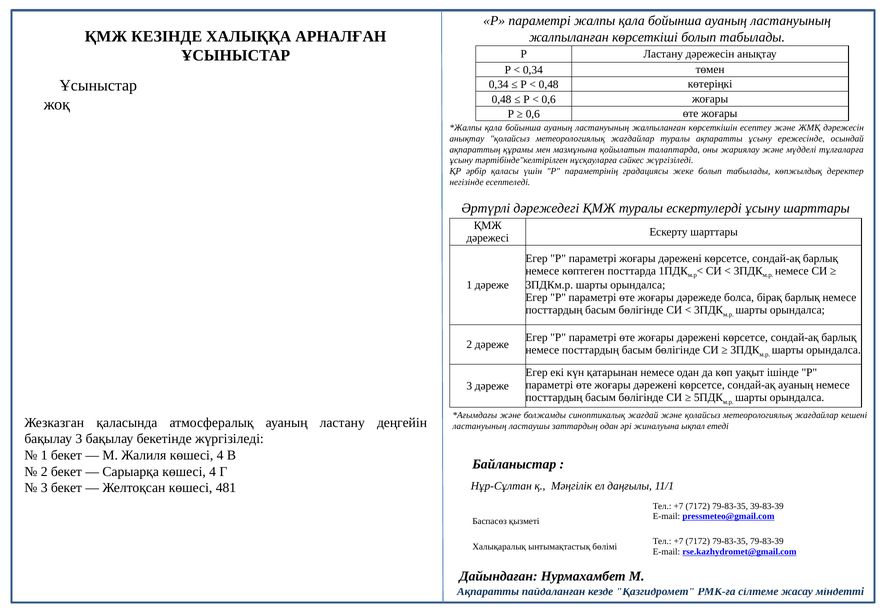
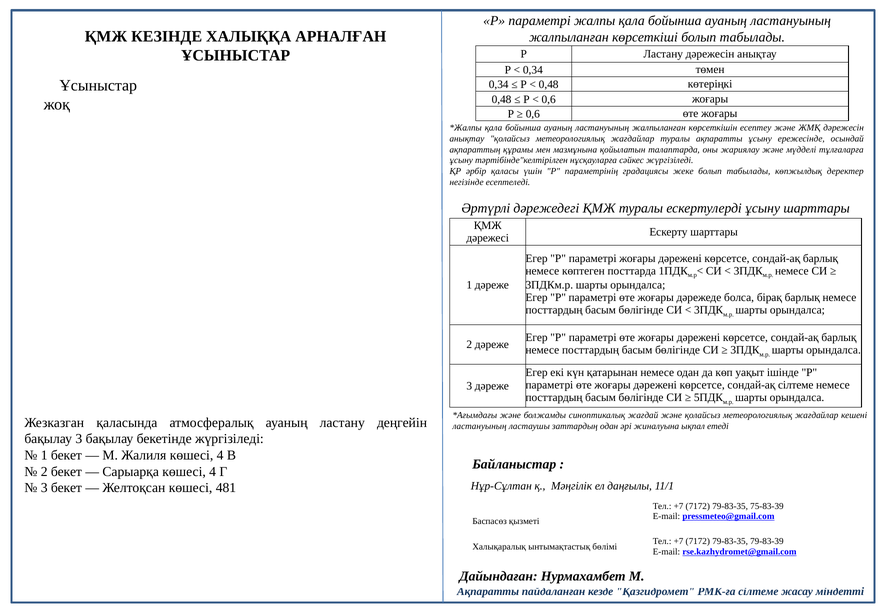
сондай-ақ ауаның: ауаның -> сілтеме
39-83-39: 39-83-39 -> 75-83-39
